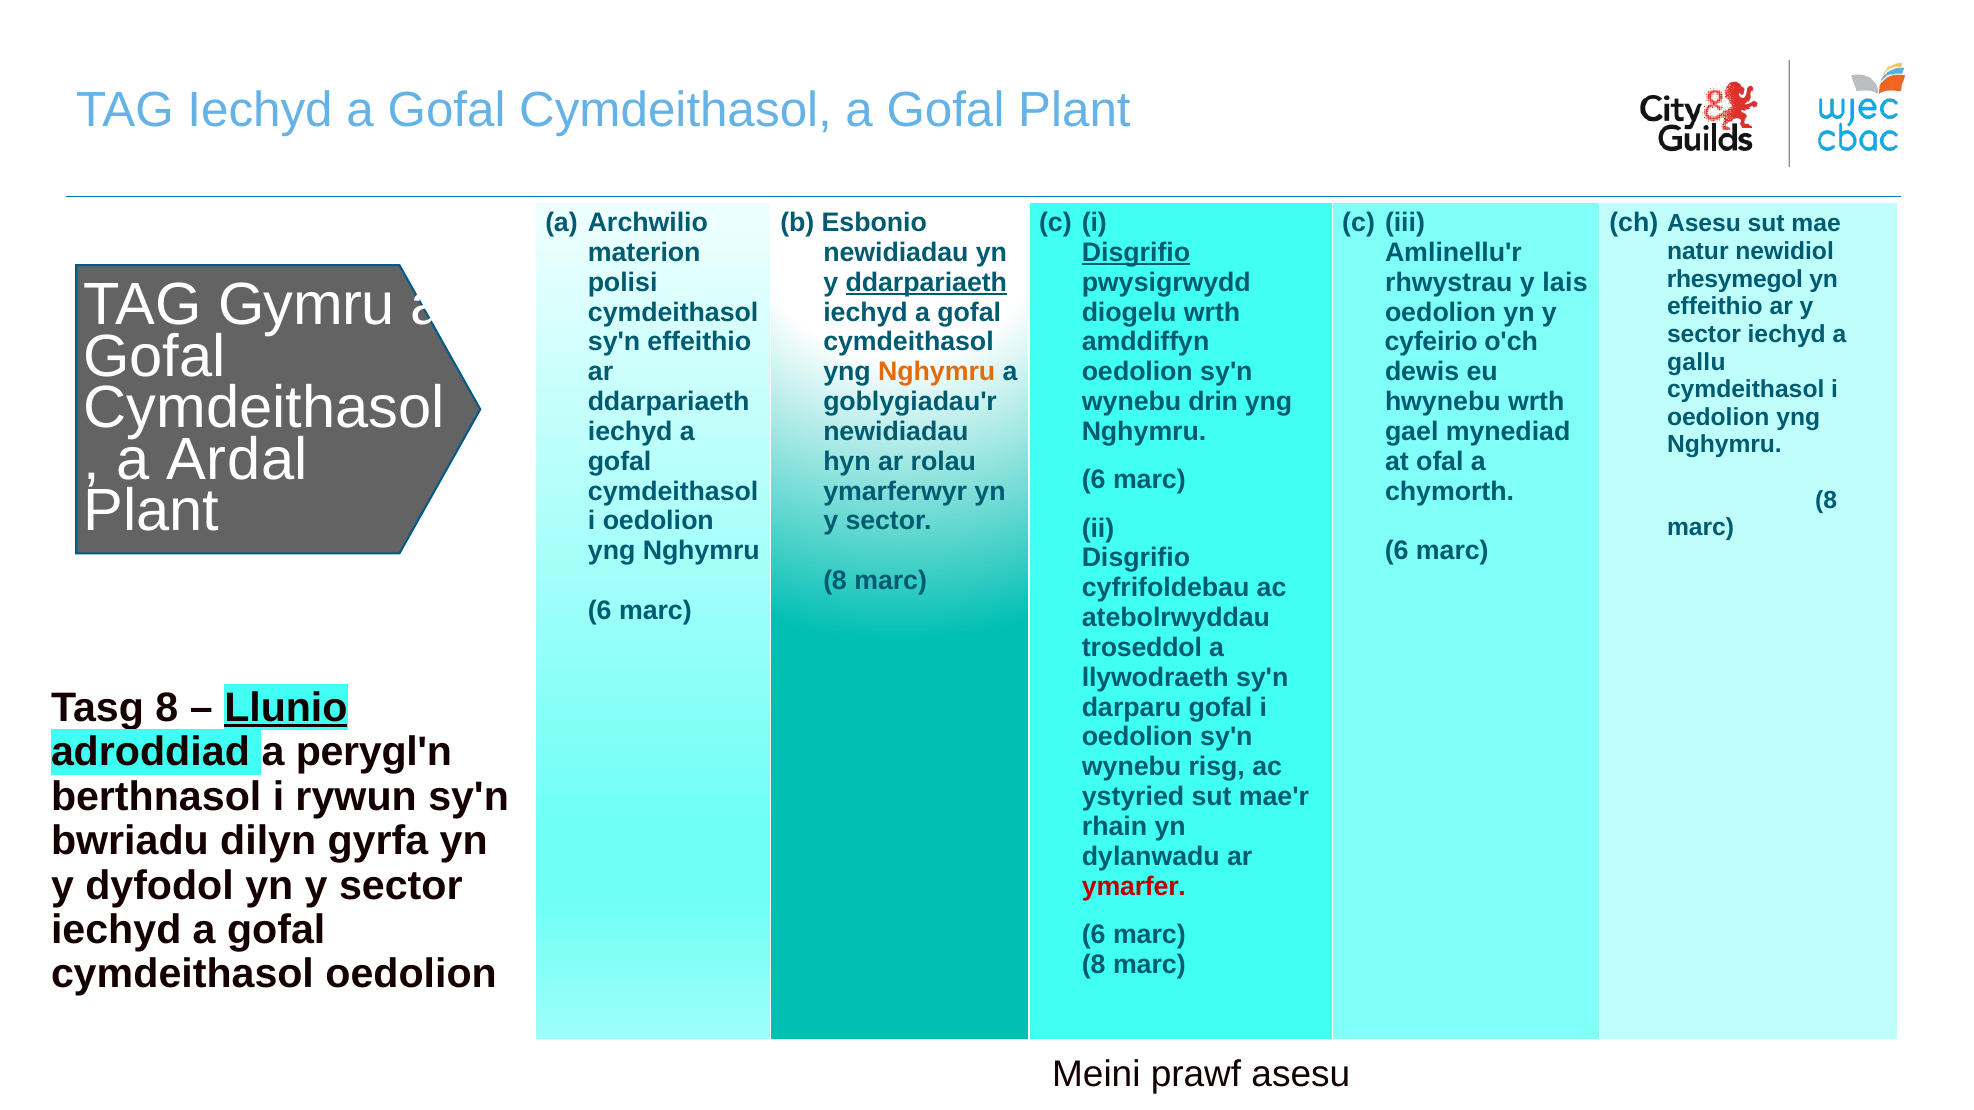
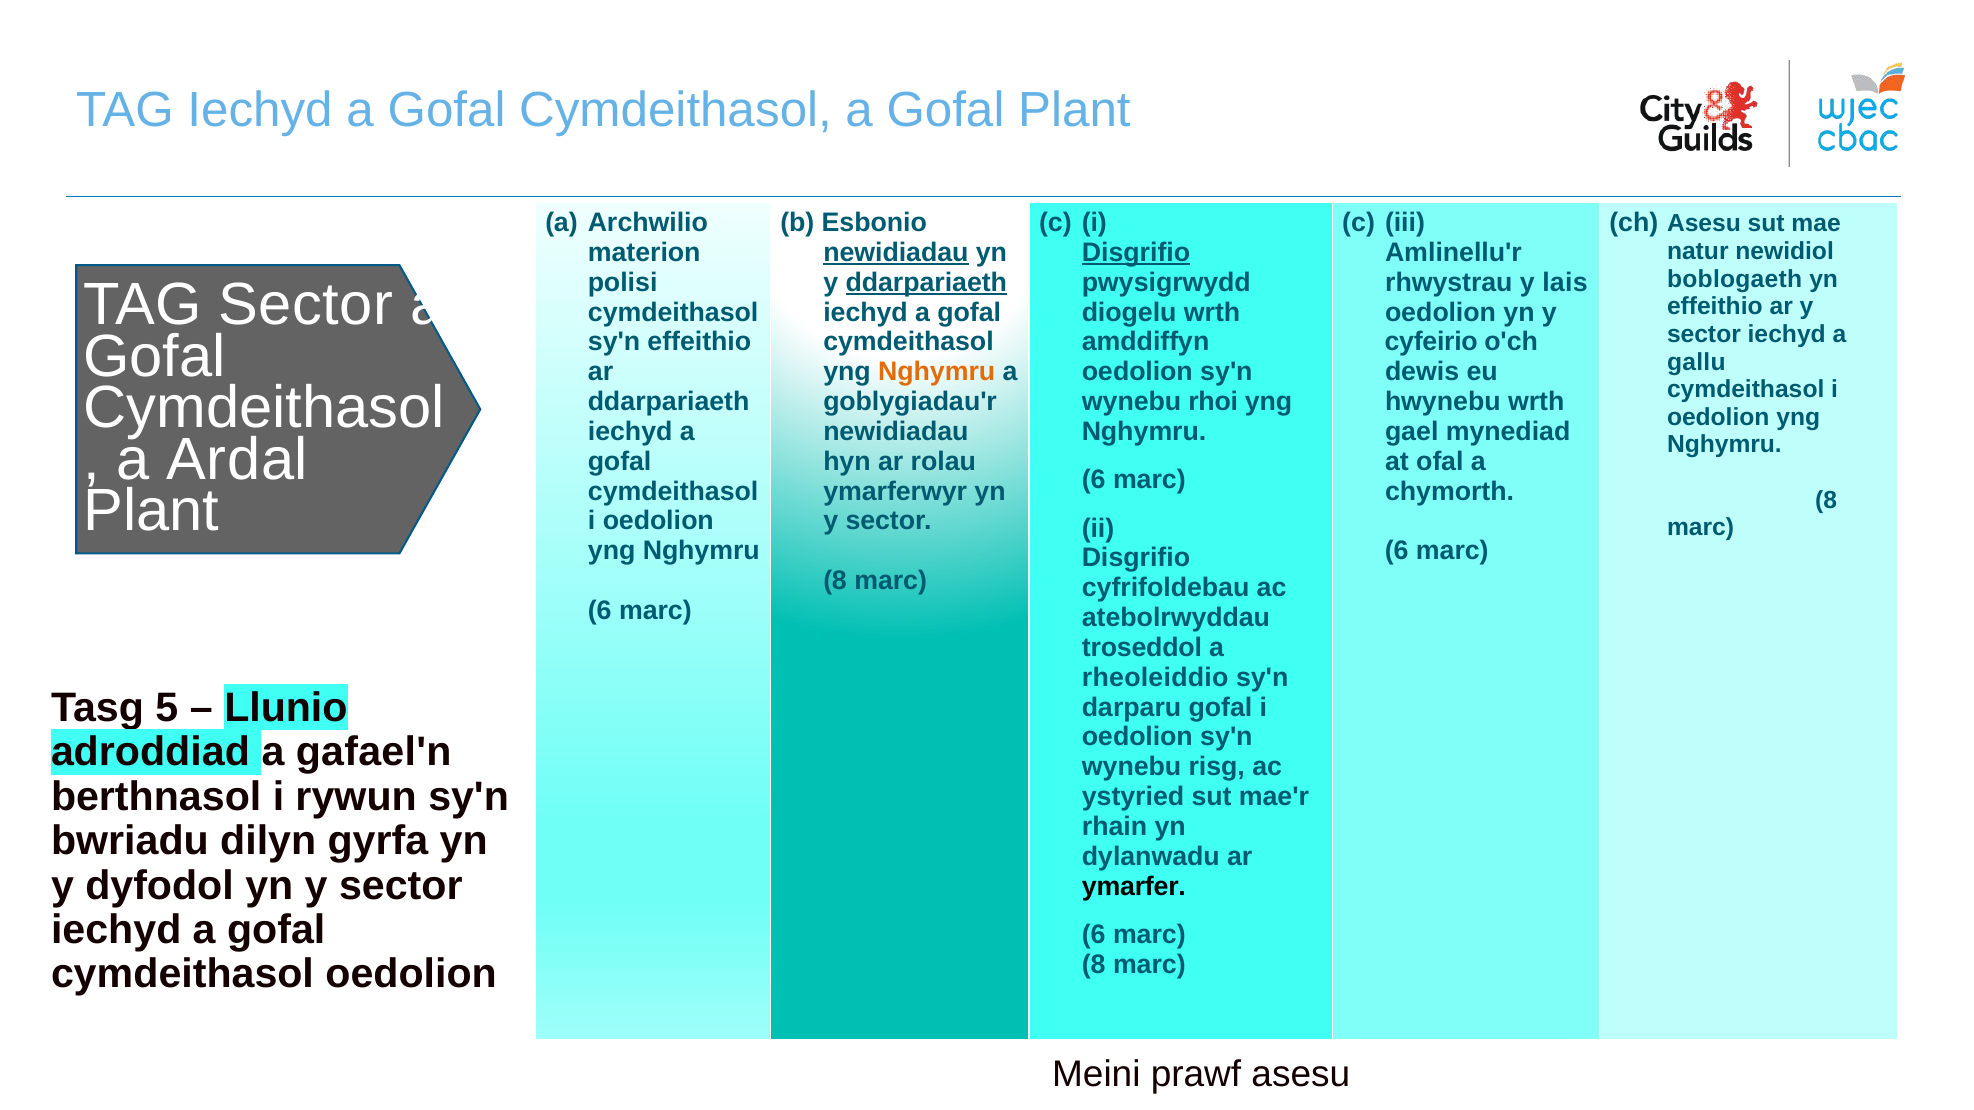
newidiadau at (896, 253) underline: none -> present
rhesymegol: rhesymegol -> boblogaeth
TAG Gymru: Gymru -> Sector
drin: drin -> rhoi
llywodraeth: llywodraeth -> rheoleiddio
Tasg 8: 8 -> 5
Llunio underline: present -> none
perygl'n: perygl'n -> gafael'n
ymarfer colour: red -> black
